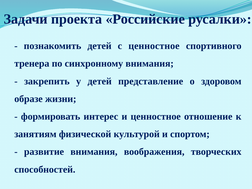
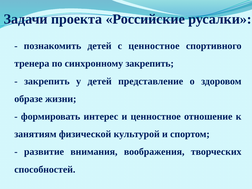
синхронному внимания: внимания -> закрепить
